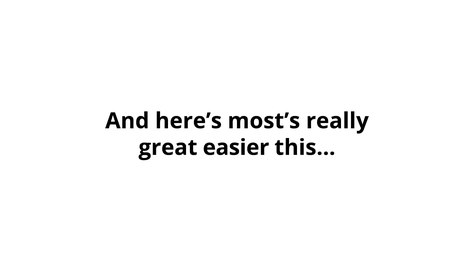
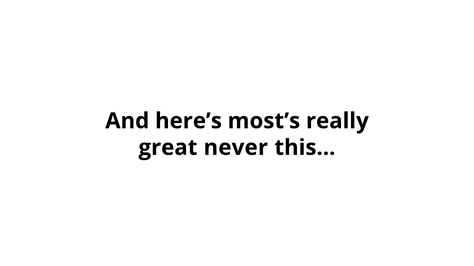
easier: easier -> never
